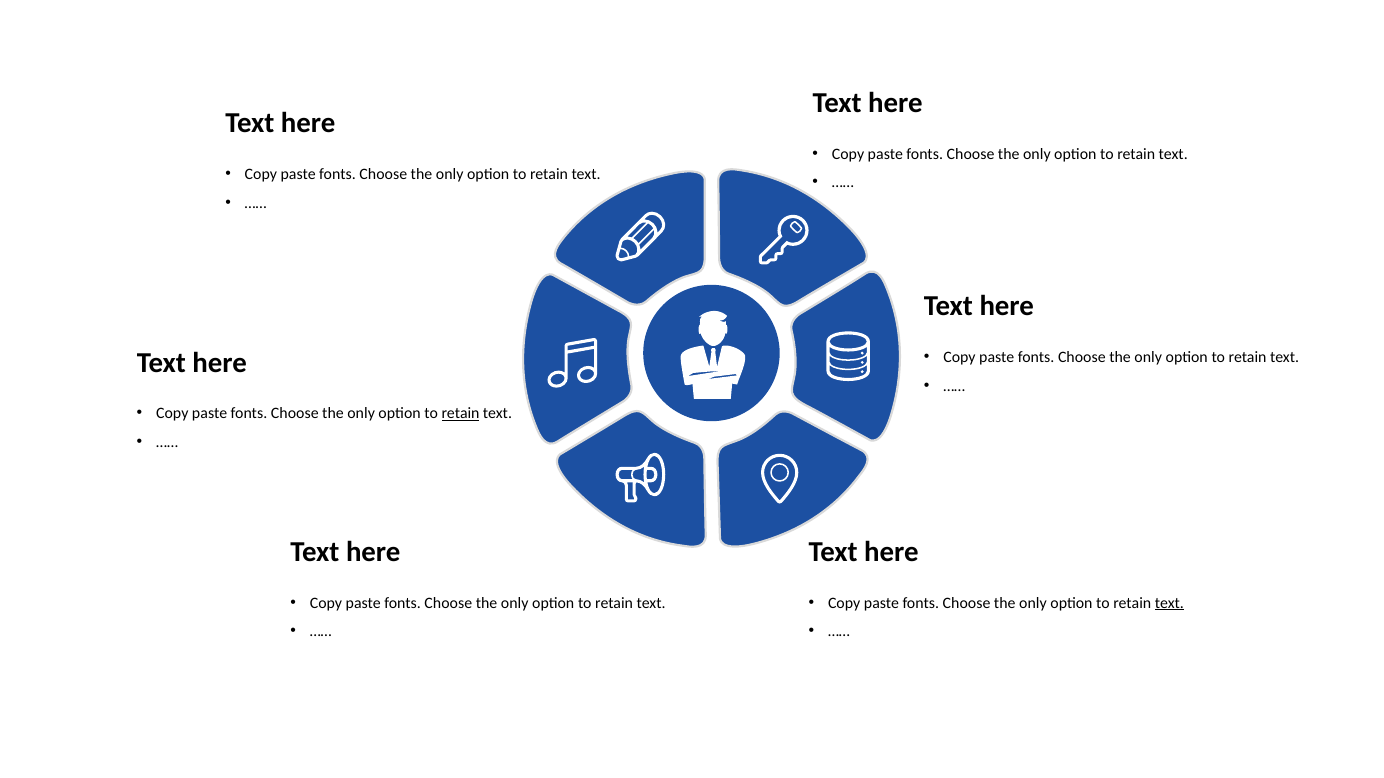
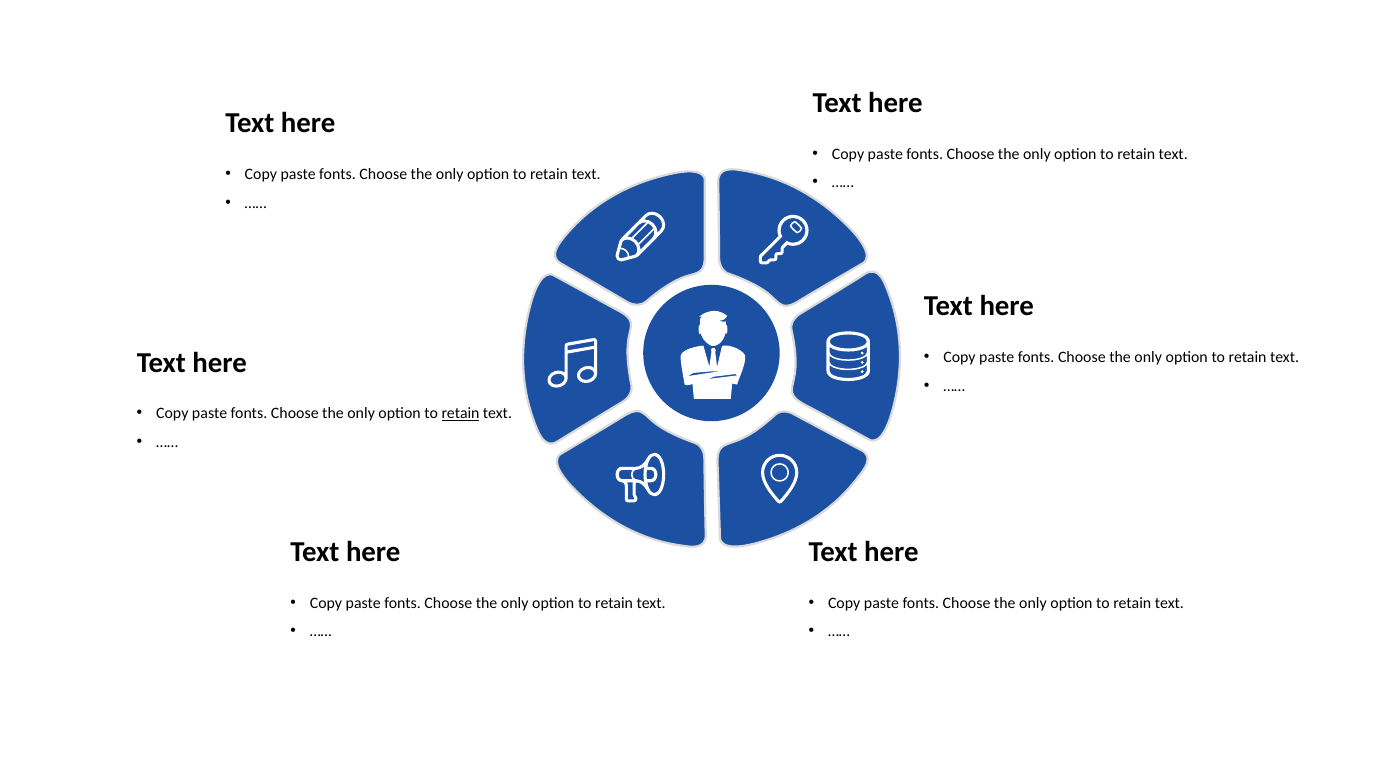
text at (1169, 603) underline: present -> none
